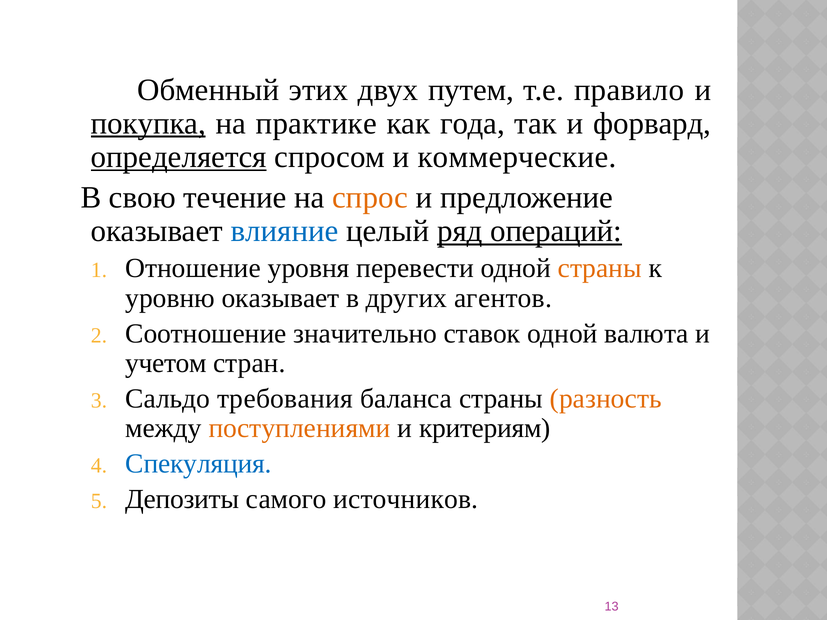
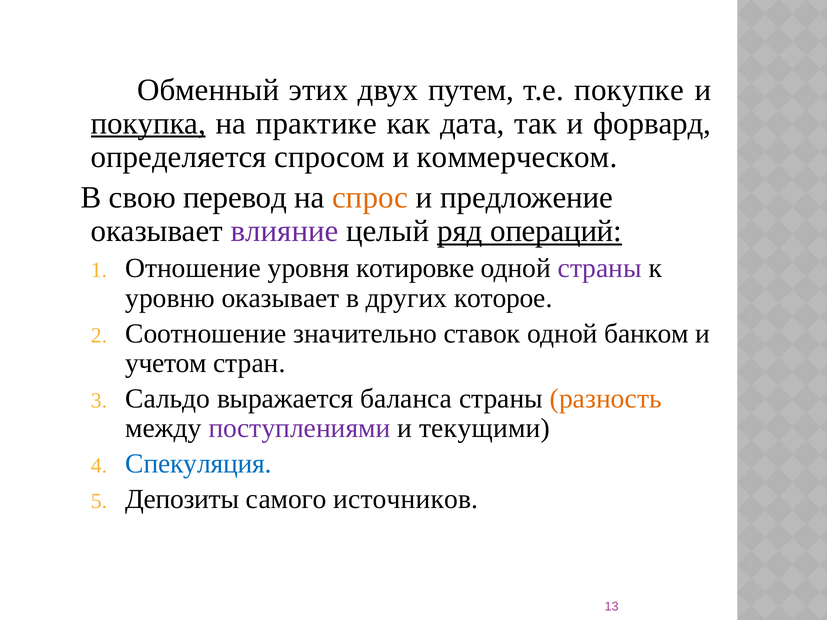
правило: правило -> покупке
года: года -> дата
определяется underline: present -> none
коммерческие: коммерческие -> коммерческом
течение: течение -> перевод
влияние colour: blue -> purple
перевести: перевести -> котировке
страны at (600, 268) colour: orange -> purple
агентов: агентов -> которое
валюта: валюта -> банком
требования: требования -> выражается
поступлениями colour: orange -> purple
критериям: критериям -> текущими
